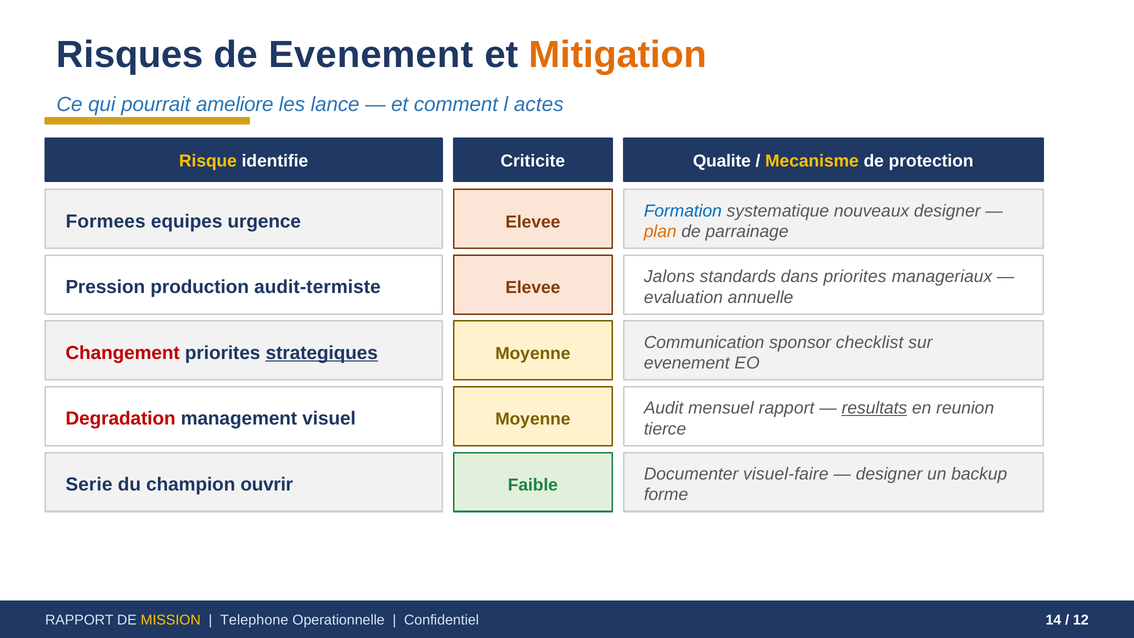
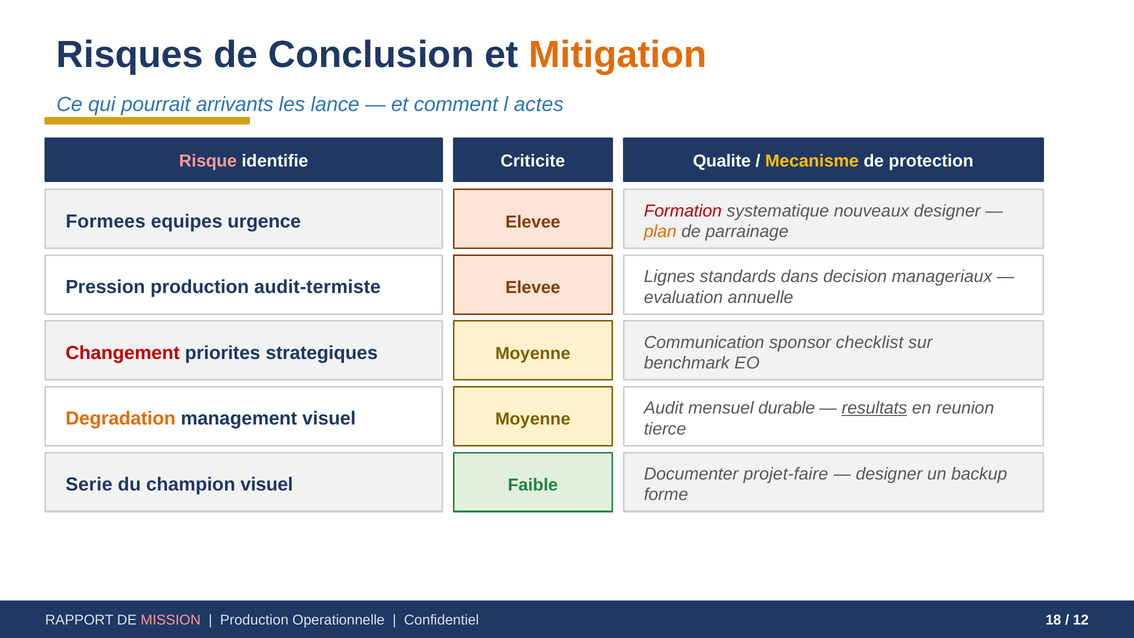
de Evenement: Evenement -> Conclusion
ameliore: ameliore -> arrivants
Risque colour: yellow -> pink
Formation colour: blue -> red
Jalons: Jalons -> Lignes
dans priorites: priorites -> decision
strategiques underline: present -> none
evenement at (687, 363): evenement -> benchmark
mensuel rapport: rapport -> durable
Degradation colour: red -> orange
visuel-faire: visuel-faire -> projet-faire
champion ouvrir: ouvrir -> visuel
MISSION colour: yellow -> pink
Telephone at (254, 620): Telephone -> Production
14: 14 -> 18
